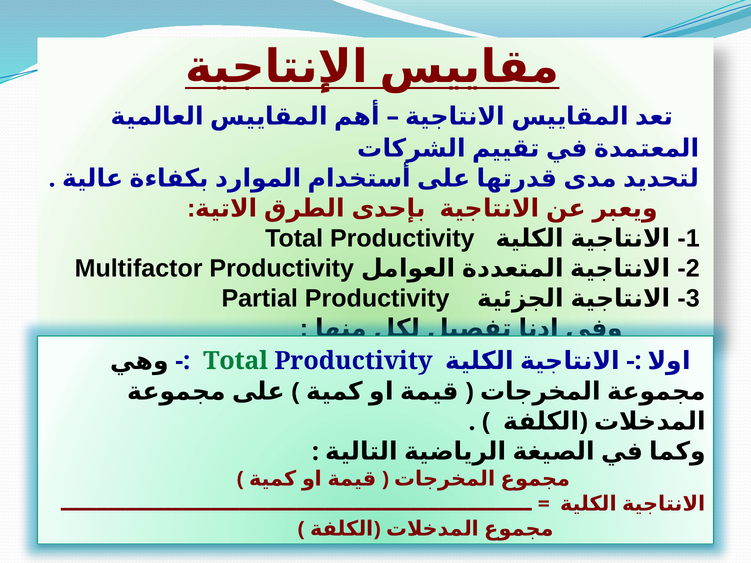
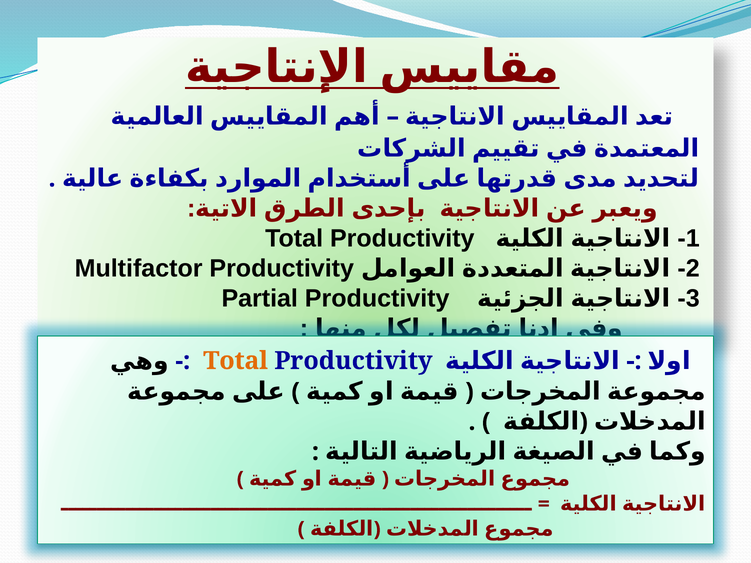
Total at (236, 361) colour: green -> orange
